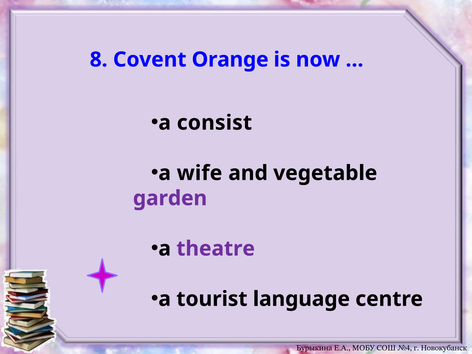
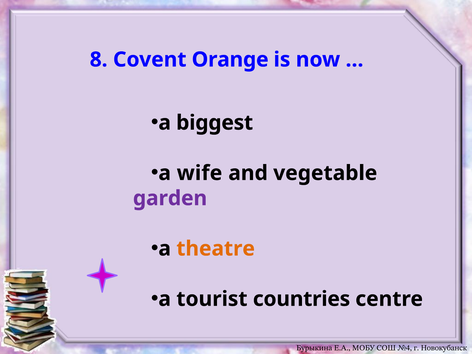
consist: consist -> biggest
theatre colour: purple -> orange
language: language -> countries
